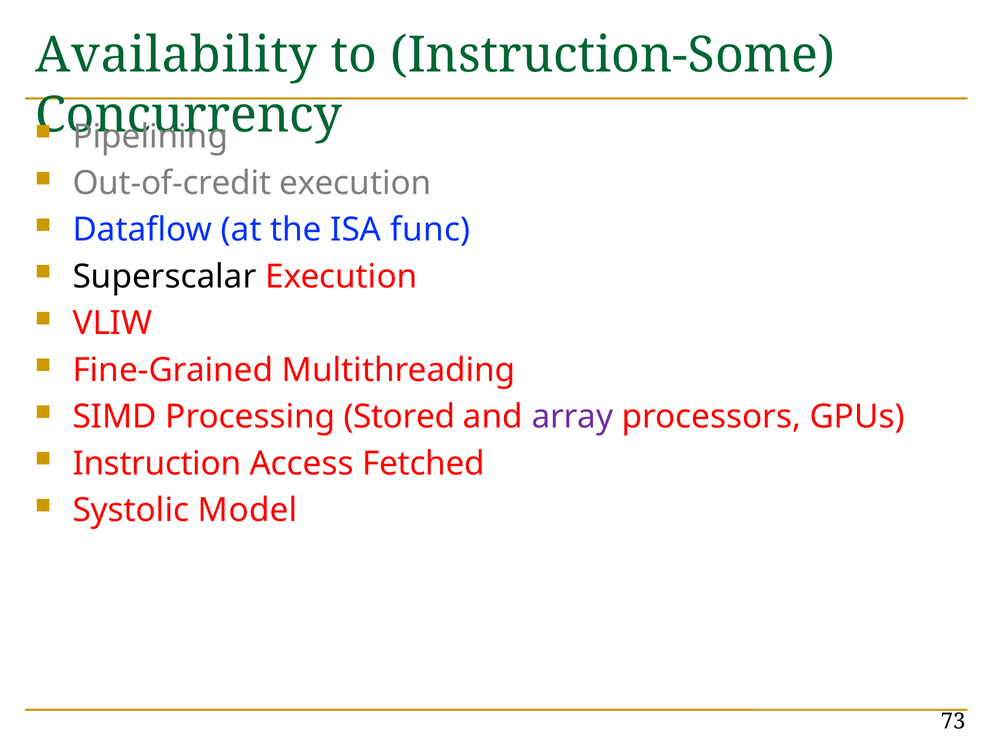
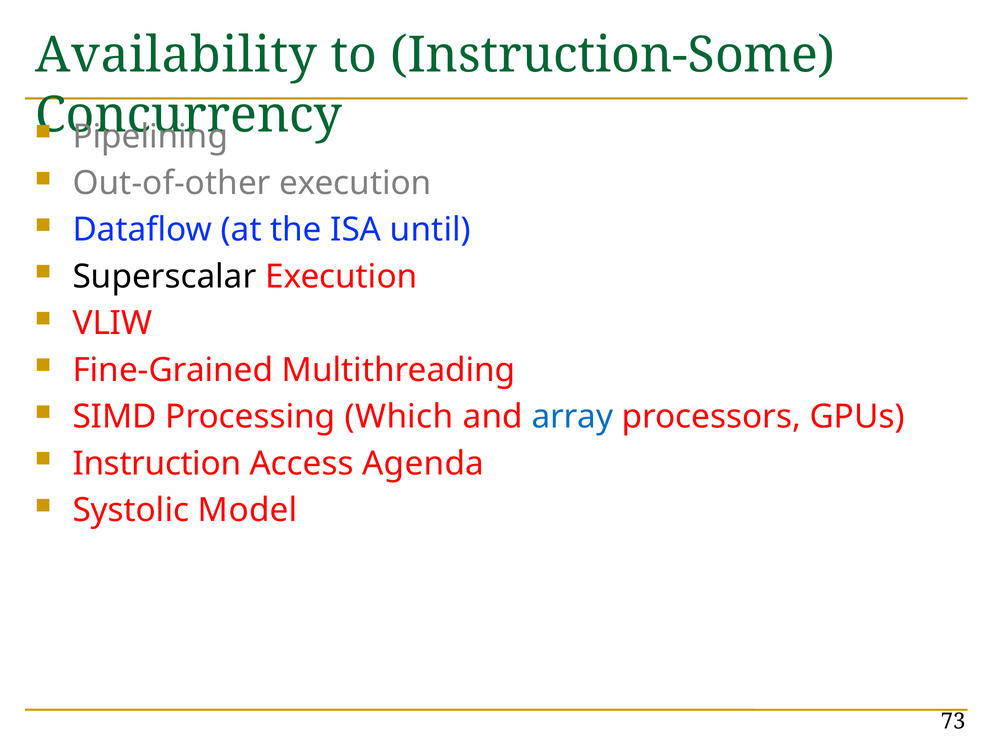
Out-of-credit: Out-of-credit -> Out-of-other
func: func -> until
Stored: Stored -> Which
array colour: purple -> blue
Fetched: Fetched -> Agenda
